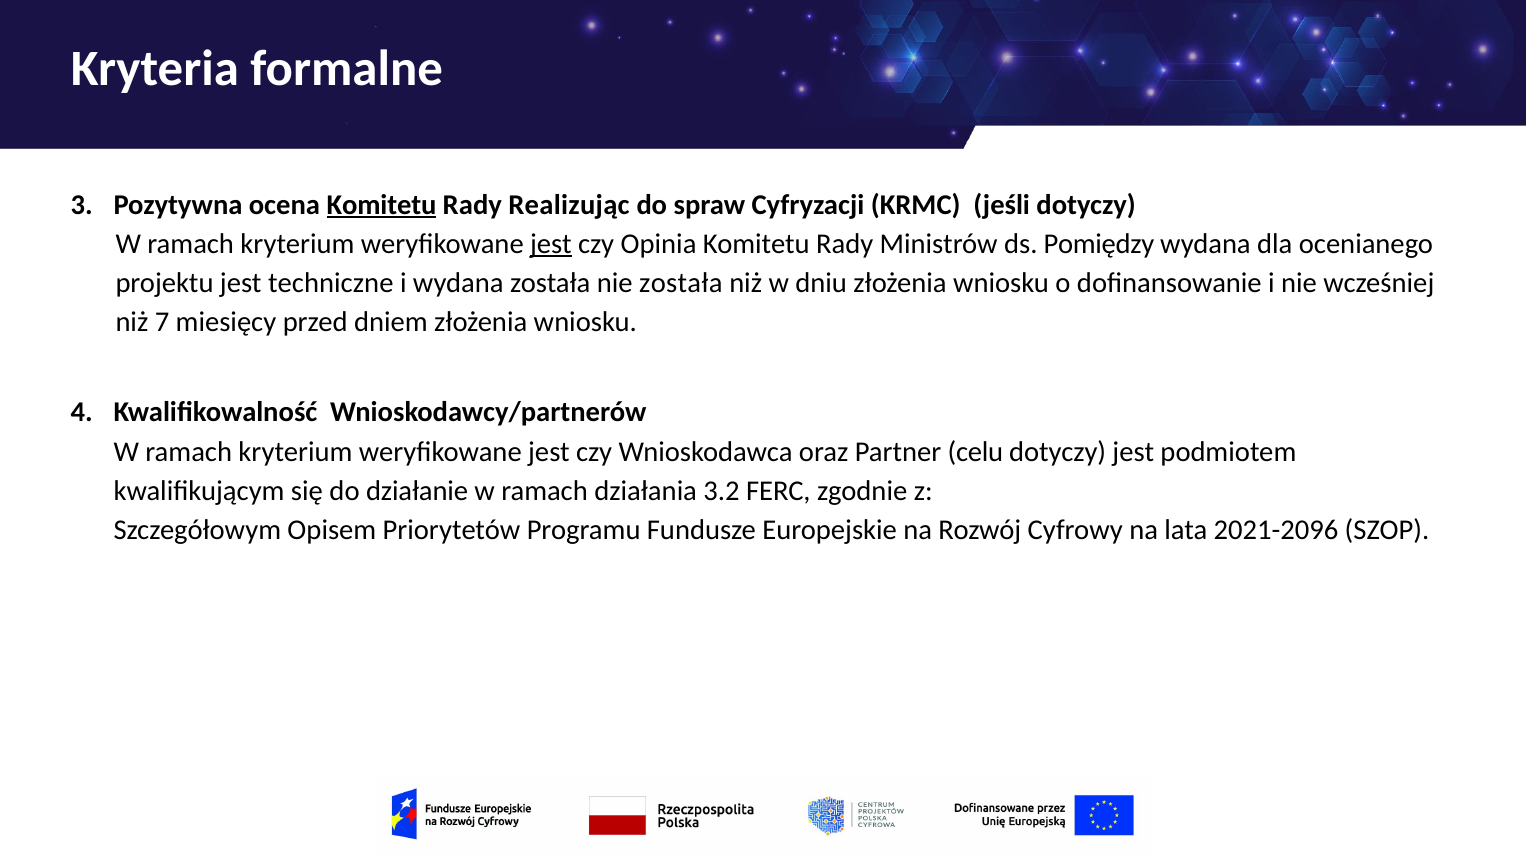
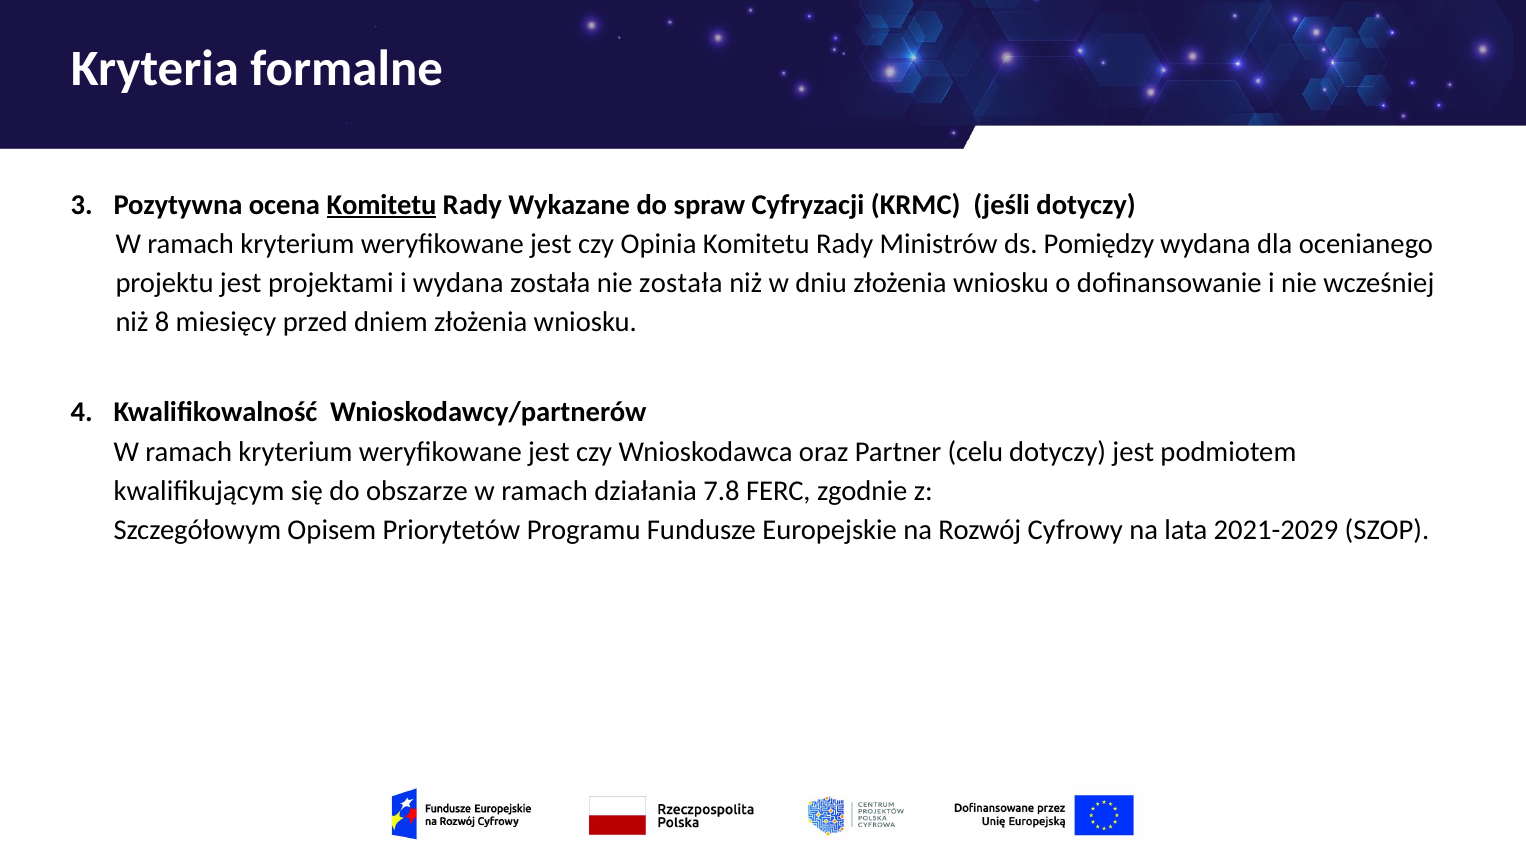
Realizując: Realizując -> Wykazane
jest at (551, 244) underline: present -> none
techniczne: techniczne -> projektami
7: 7 -> 8
działanie: działanie -> obszarze
3.2: 3.2 -> 7.8
2021-2096: 2021-2096 -> 2021-2029
